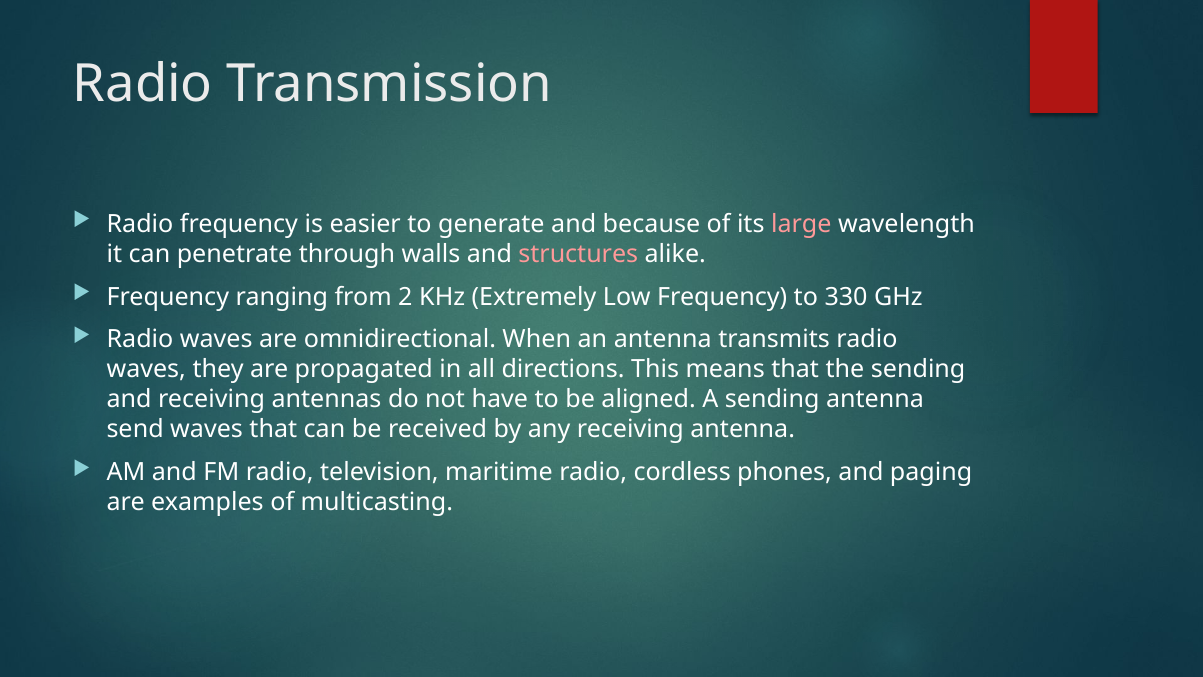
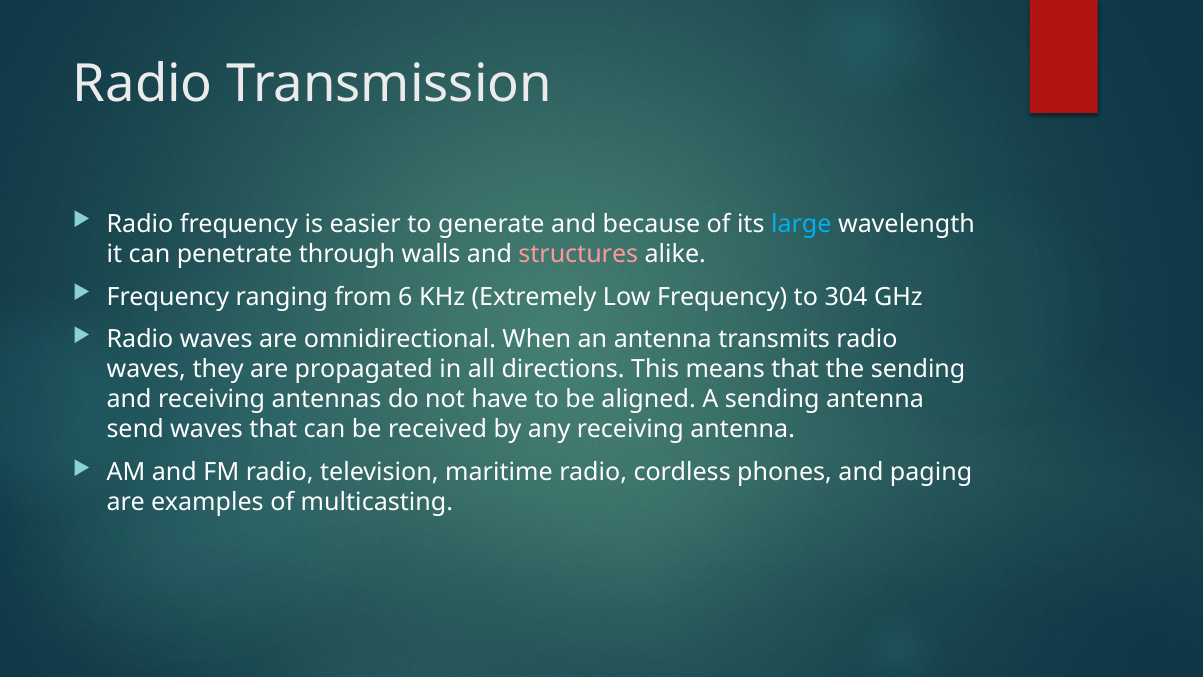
large colour: pink -> light blue
2: 2 -> 6
330: 330 -> 304
